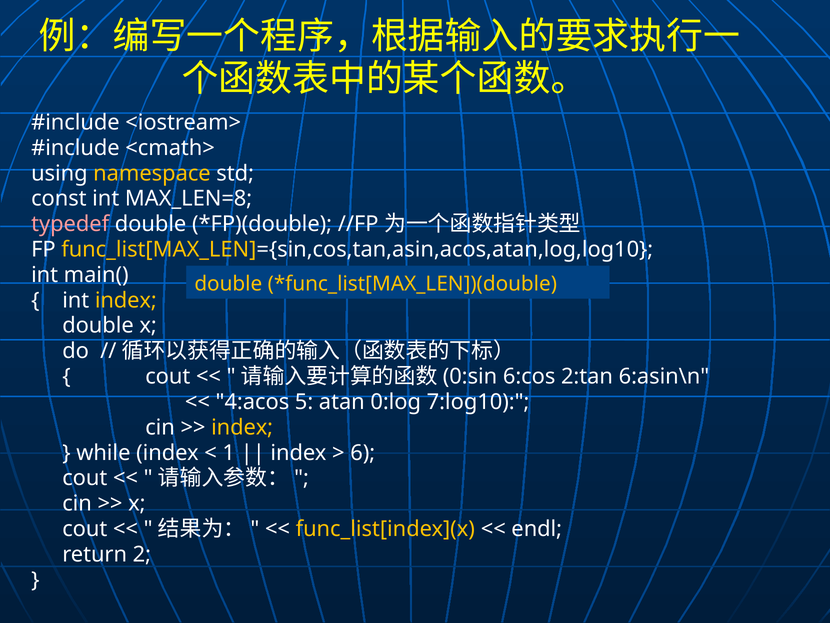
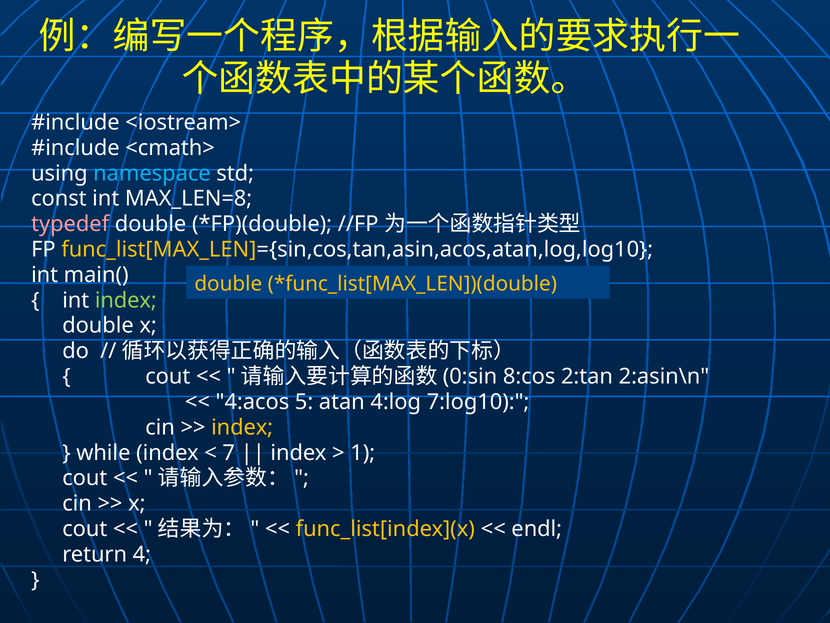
namespace colour: yellow -> light blue
index at (126, 300) colour: yellow -> light green
6:cos: 6:cos -> 8:cos
6:asin\n: 6:asin\n -> 2:asin\n
0:log: 0:log -> 4:log
1: 1 -> 7
6: 6 -> 1
2: 2 -> 4
